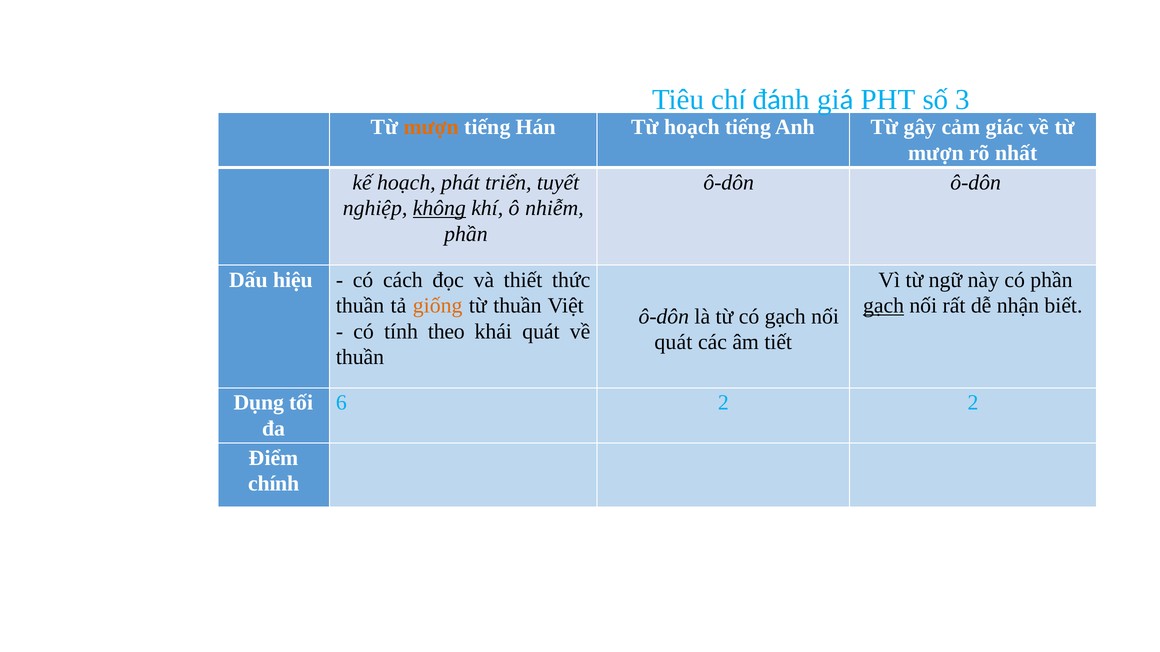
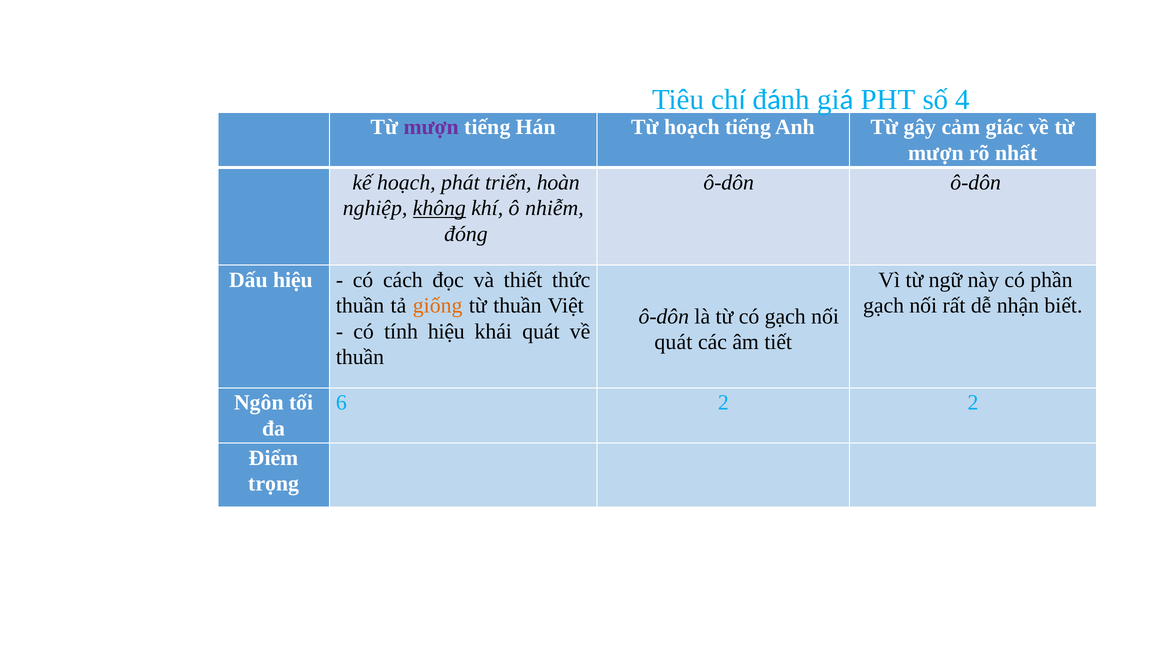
3: 3 -> 4
mượn at (431, 127) colour: orange -> purple
tuyết: tuyết -> hoàn
phần at (466, 234): phần -> đóng
gạch at (884, 306) underline: present -> none
tính theo: theo -> hiệu
Dụng: Dụng -> Ngôn
chính: chính -> trọng
